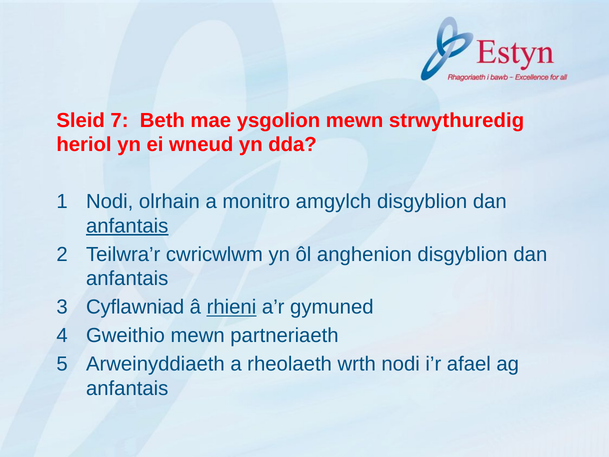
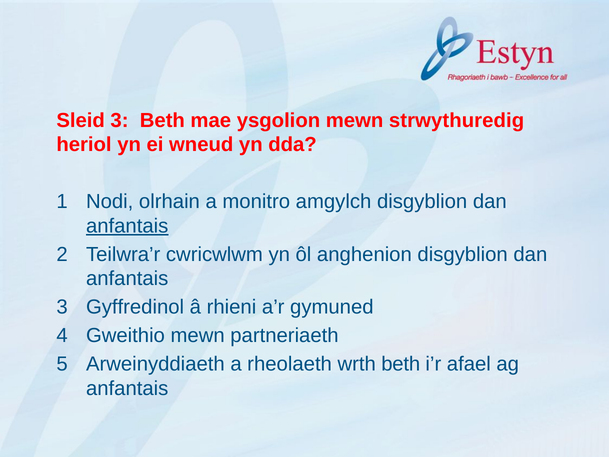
Sleid 7: 7 -> 3
Cyflawniad: Cyflawniad -> Gyffredinol
rhieni underline: present -> none
wrth nodi: nodi -> beth
